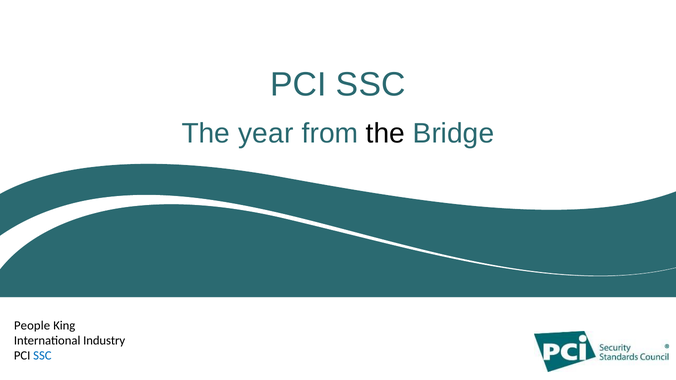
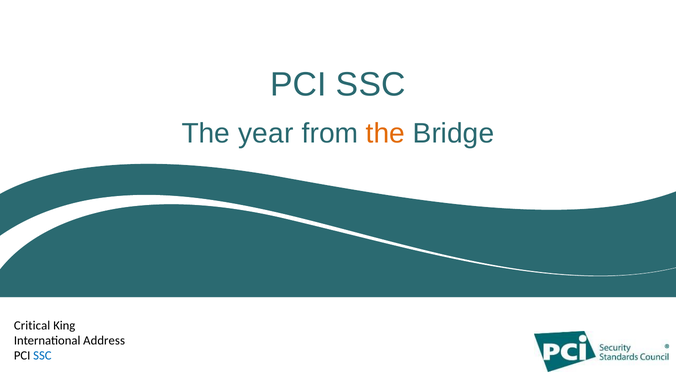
the at (386, 134) colour: black -> orange
People: People -> Critical
Industry: Industry -> Address
